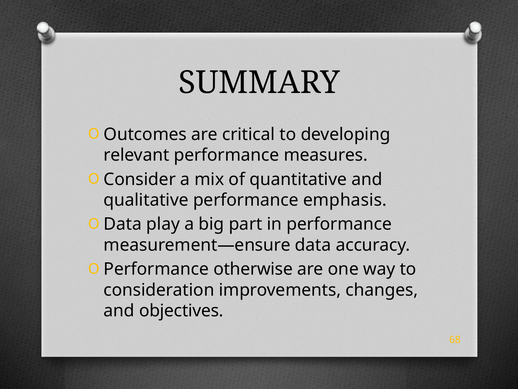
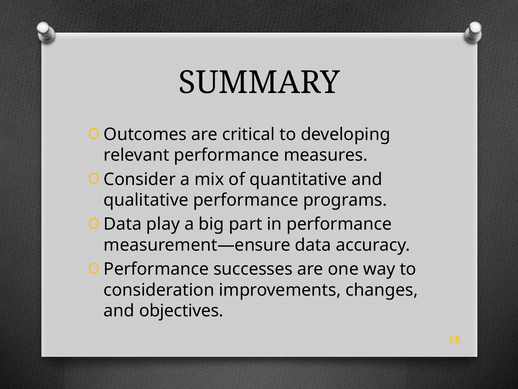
emphasis: emphasis -> programs
otherwise: otherwise -> successes
